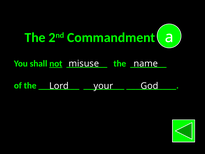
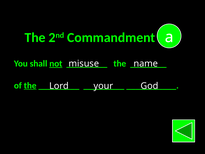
the at (30, 85) underline: none -> present
